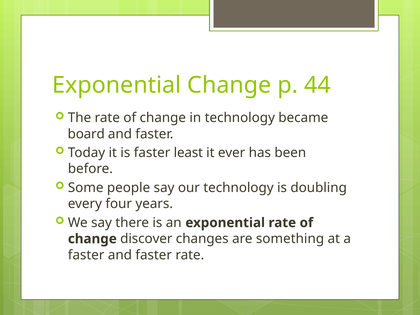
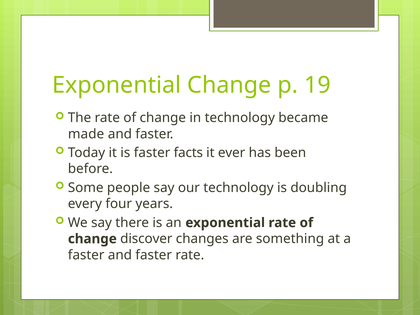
44: 44 -> 19
board: board -> made
least: least -> facts
